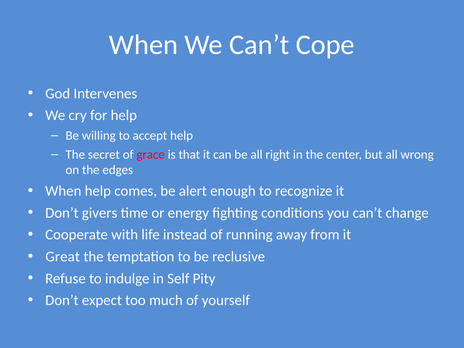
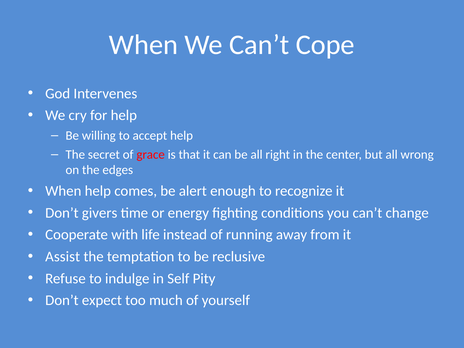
Great: Great -> Assist
